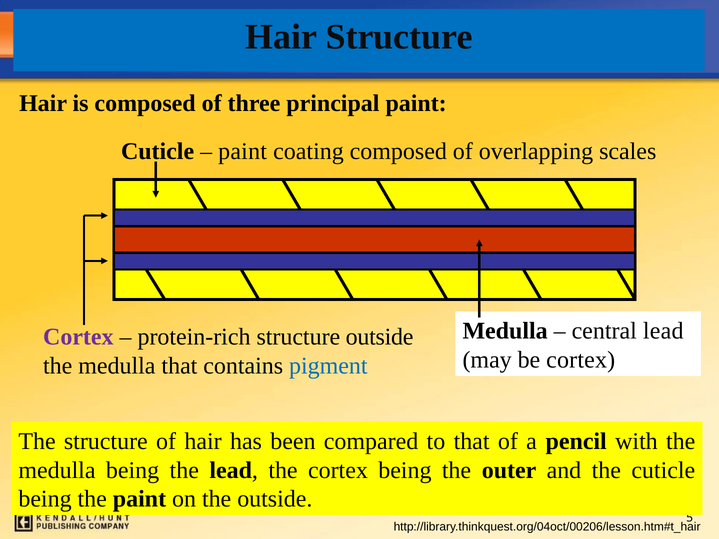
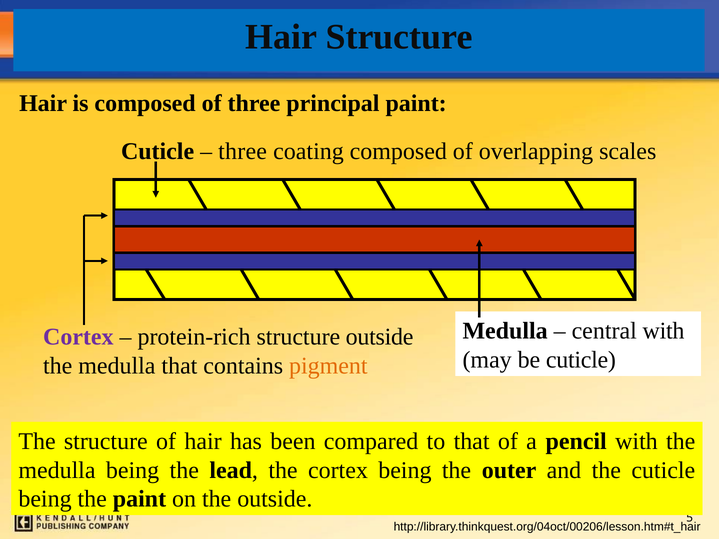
paint at (243, 151): paint -> three
central lead: lead -> with
be cortex: cortex -> cuticle
pigment colour: blue -> orange
